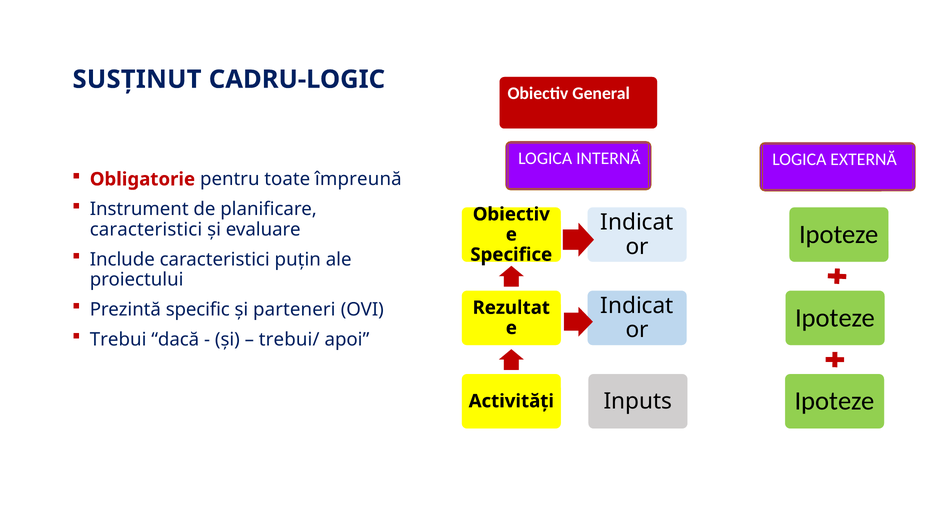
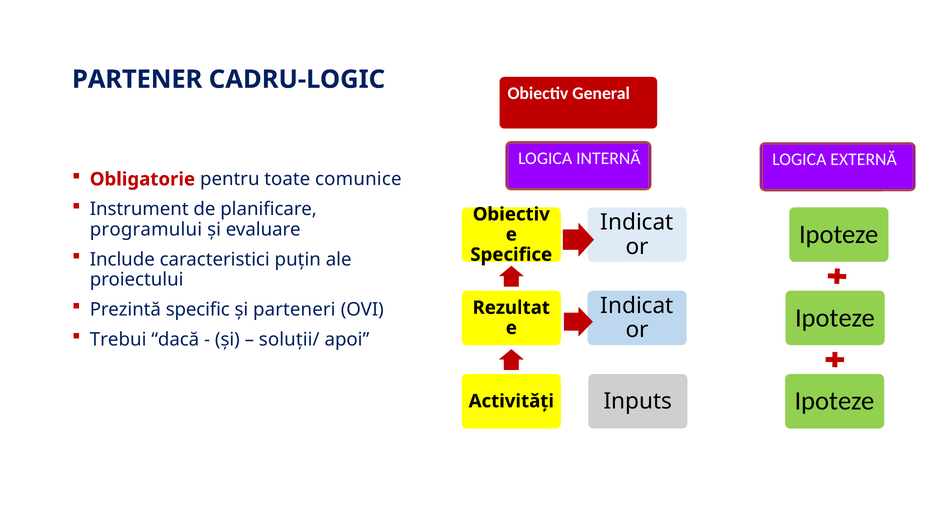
SUSȚINUT: SUSȚINUT -> PARTENER
împreună: împreună -> comunice
caracteristici at (146, 230): caracteristici -> programului
trebui/: trebui/ -> soluții/
